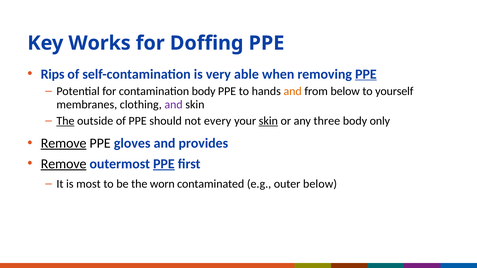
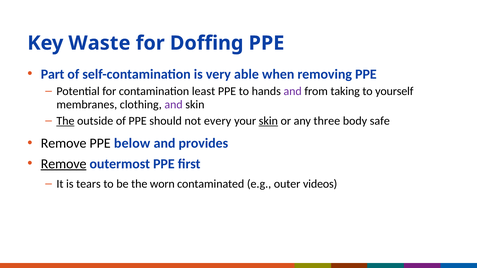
Works: Works -> Waste
Rips: Rips -> Part
PPE at (366, 74) underline: present -> none
contamination body: body -> least
and at (293, 91) colour: orange -> purple
from below: below -> taking
only: only -> safe
Remove at (64, 143) underline: present -> none
gloves: gloves -> below
PPE at (164, 164) underline: present -> none
most: most -> tears
outer below: below -> videos
